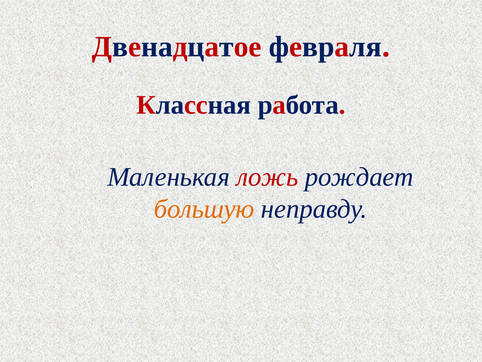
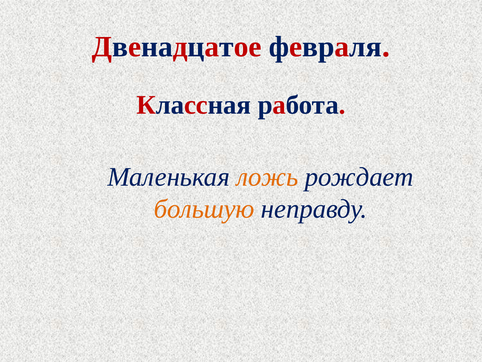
ложь colour: red -> orange
